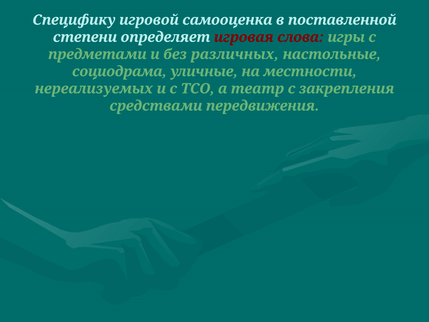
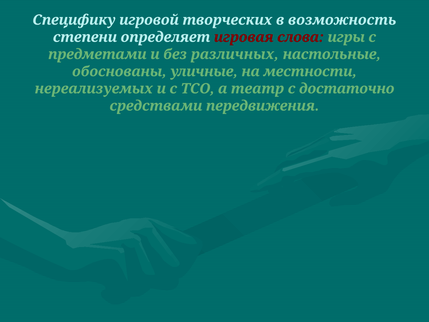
самооценка: самооценка -> творческих
поставленной: поставленной -> возможность
социодрама: социодрама -> обоснованы
закрепления: закрепления -> достаточно
